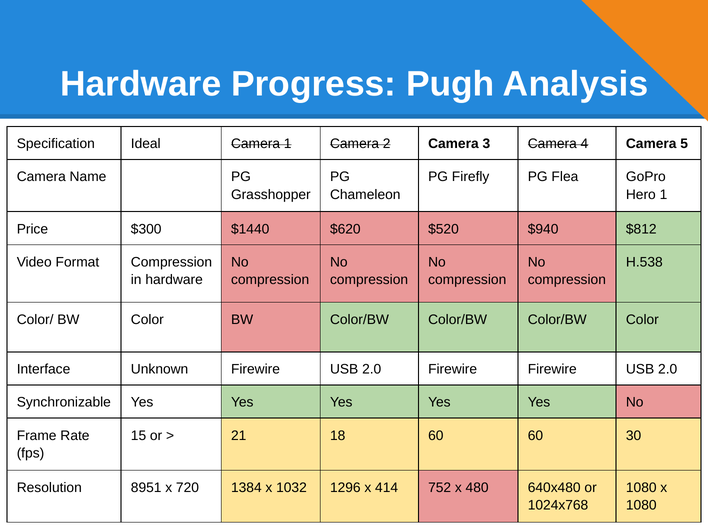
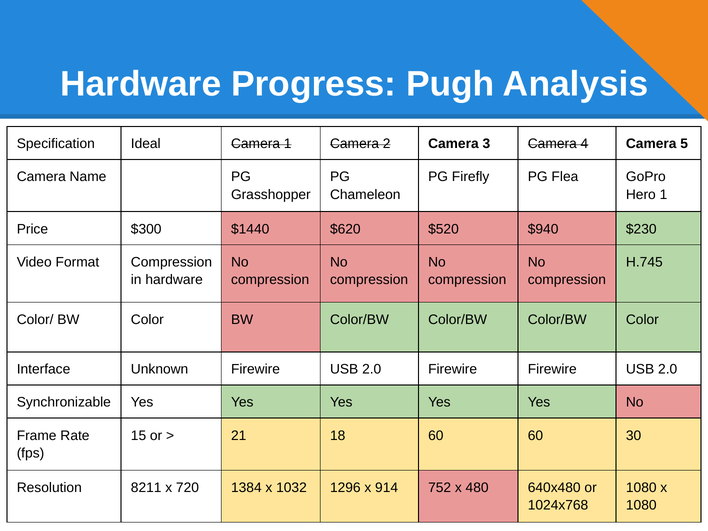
$812: $812 -> $230
H.538: H.538 -> H.745
8951: 8951 -> 8211
414: 414 -> 914
